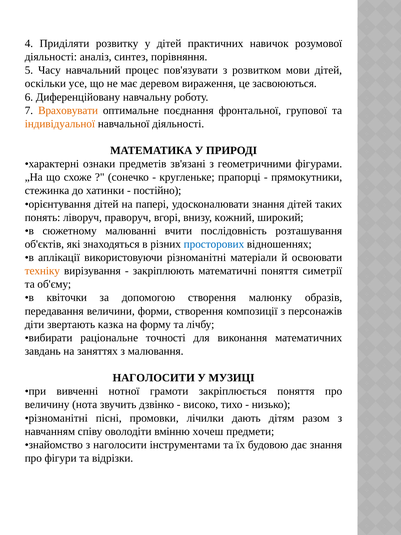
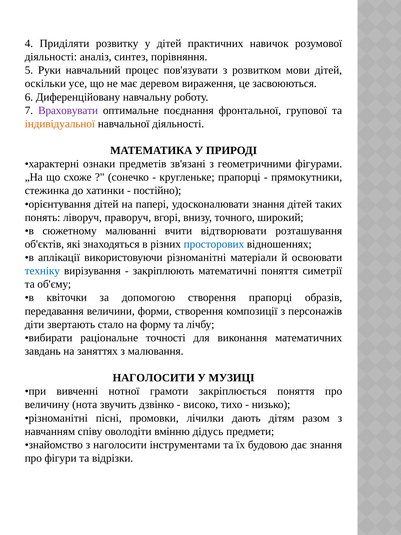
Часу: Часу -> Руки
Враховувати colour: orange -> purple
кожний: кожний -> точного
послідовність: послідовність -> відтворювати
техніку colour: orange -> blue
створення малюнку: малюнку -> прапорці
казка: казка -> стало
хочеш: хочеш -> дідусь
